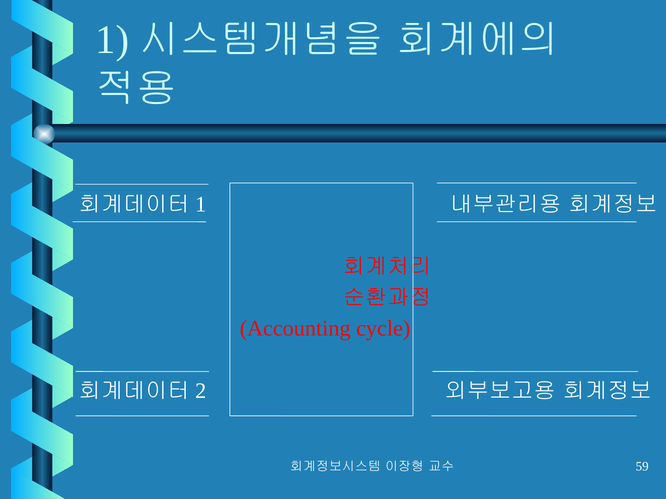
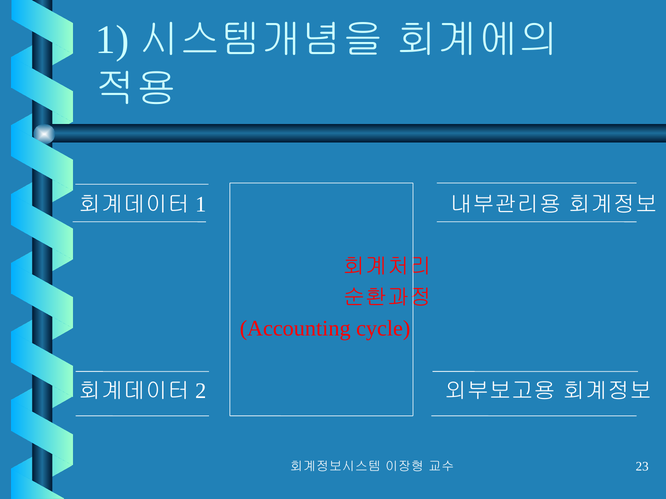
59: 59 -> 23
